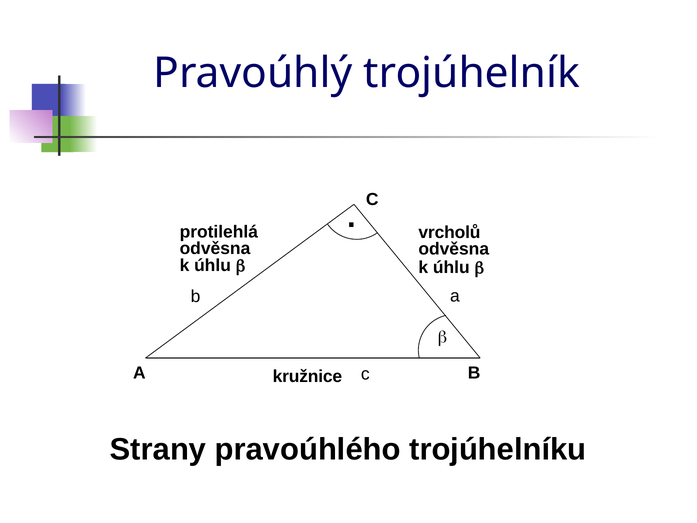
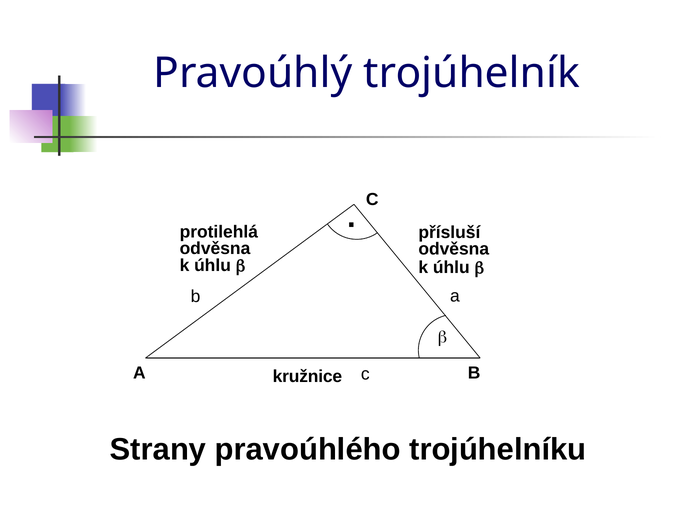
vrcholů: vrcholů -> přísluší
